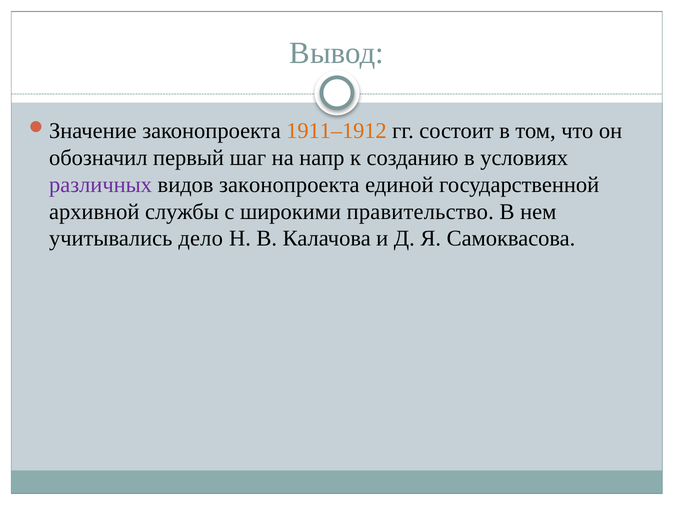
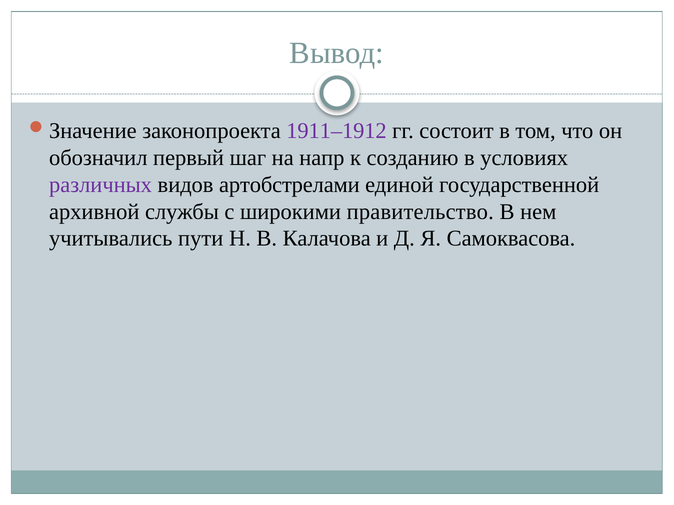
1911–1912 colour: orange -> purple
видов законопроекта: законопроекта -> артобстрелами
дело: дело -> пути
